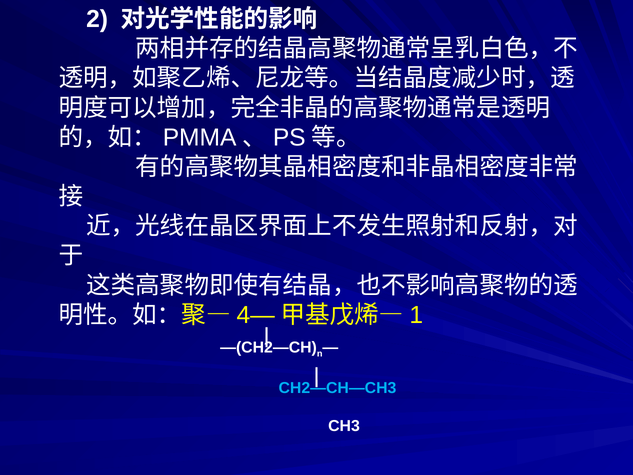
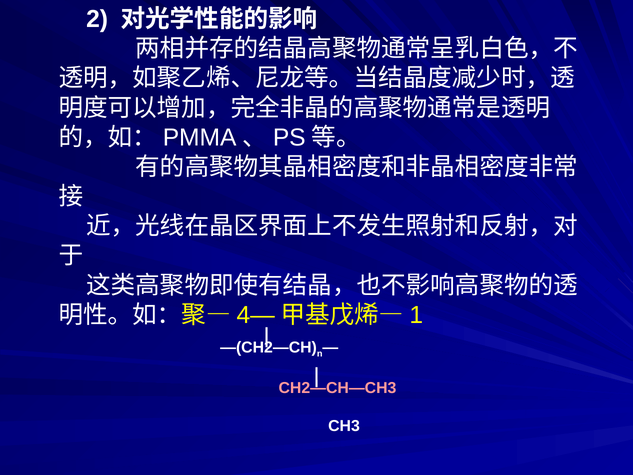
CH2—CH—CH3 colour: light blue -> pink
